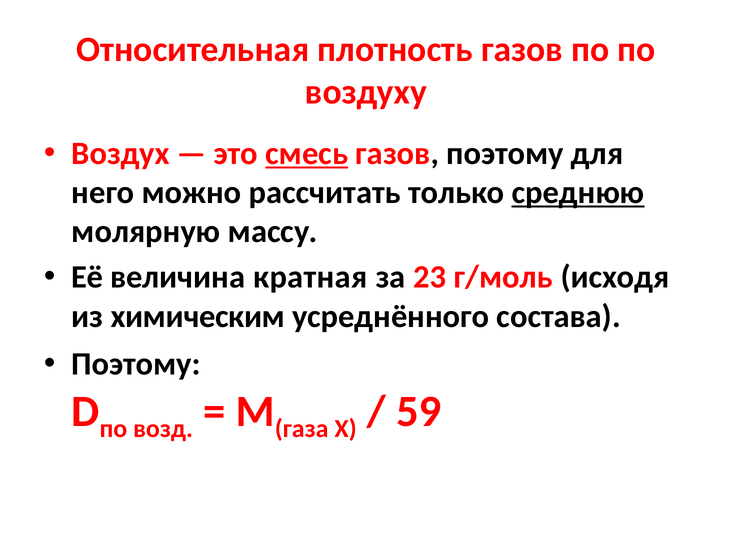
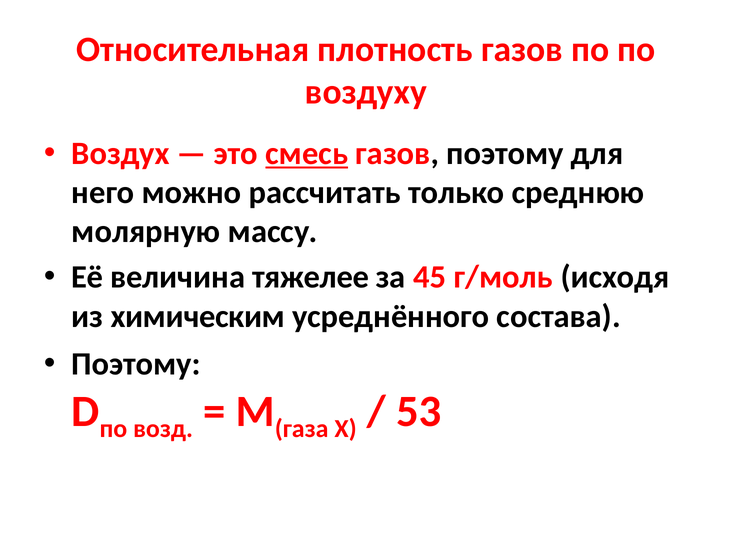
среднюю underline: present -> none
кратная: кратная -> тяжелее
23: 23 -> 45
59: 59 -> 53
